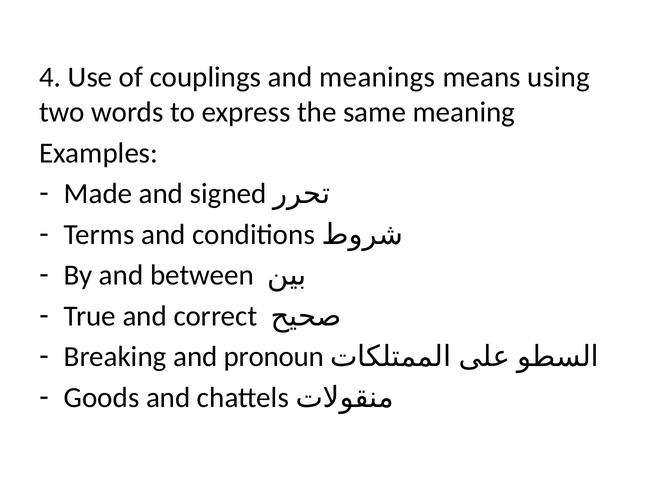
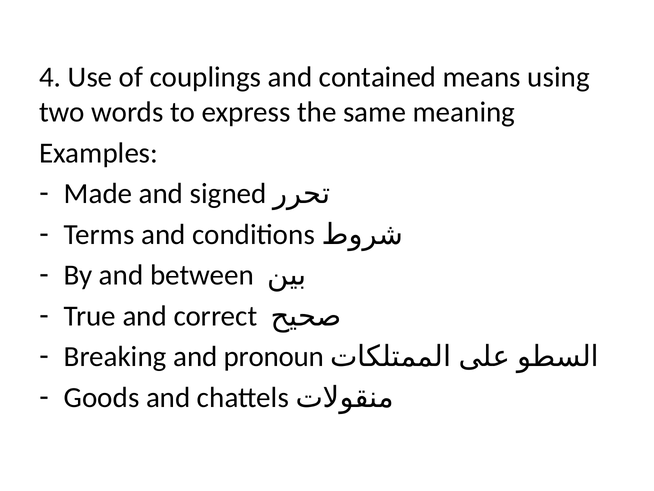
meanings: meanings -> contained
